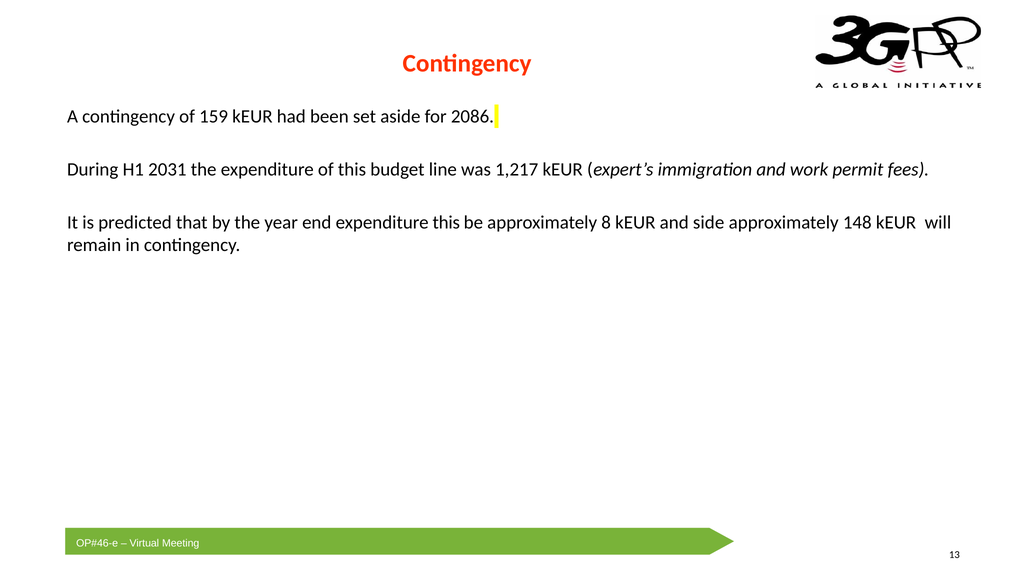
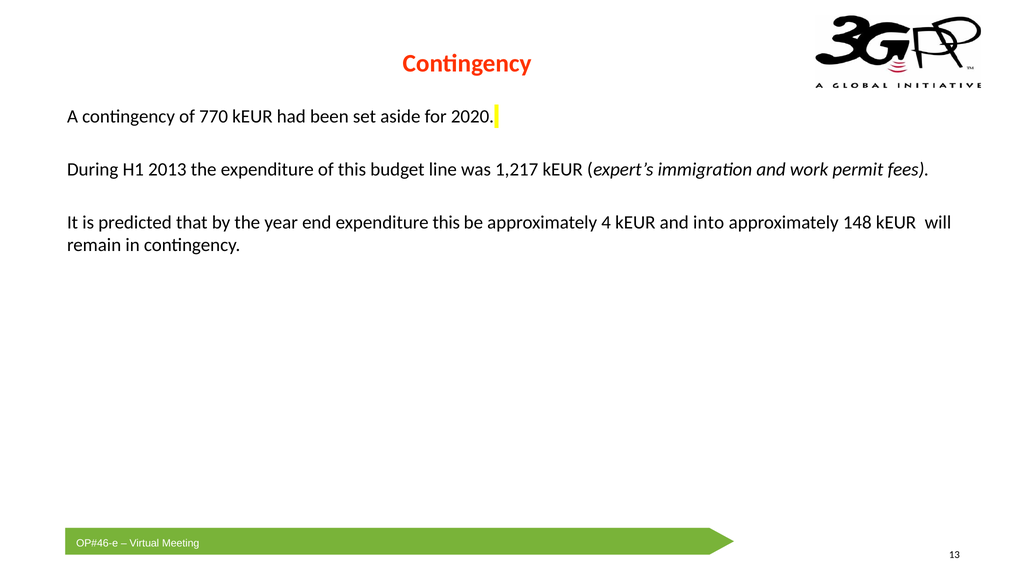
159: 159 -> 770
2086: 2086 -> 2020
2031: 2031 -> 2013
8: 8 -> 4
side: side -> into
